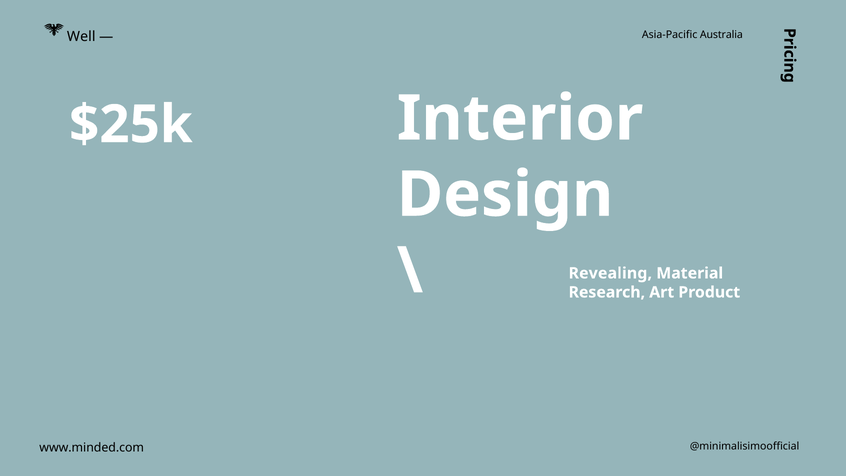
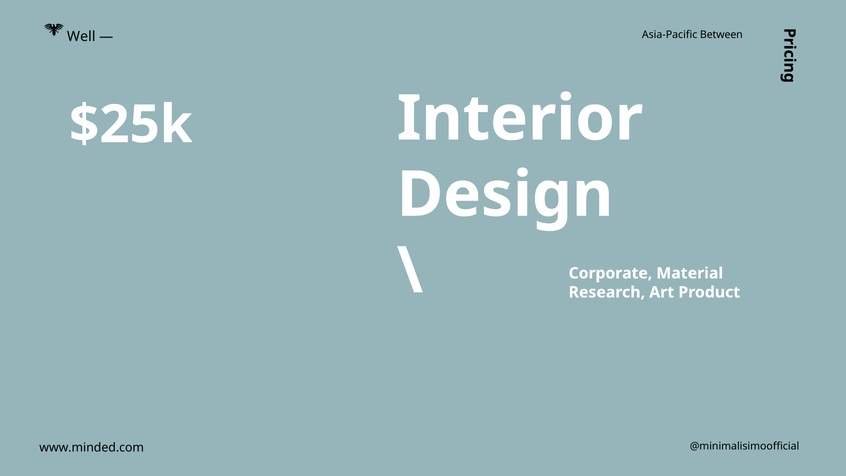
Australia: Australia -> Between
Revealing: Revealing -> Corporate
